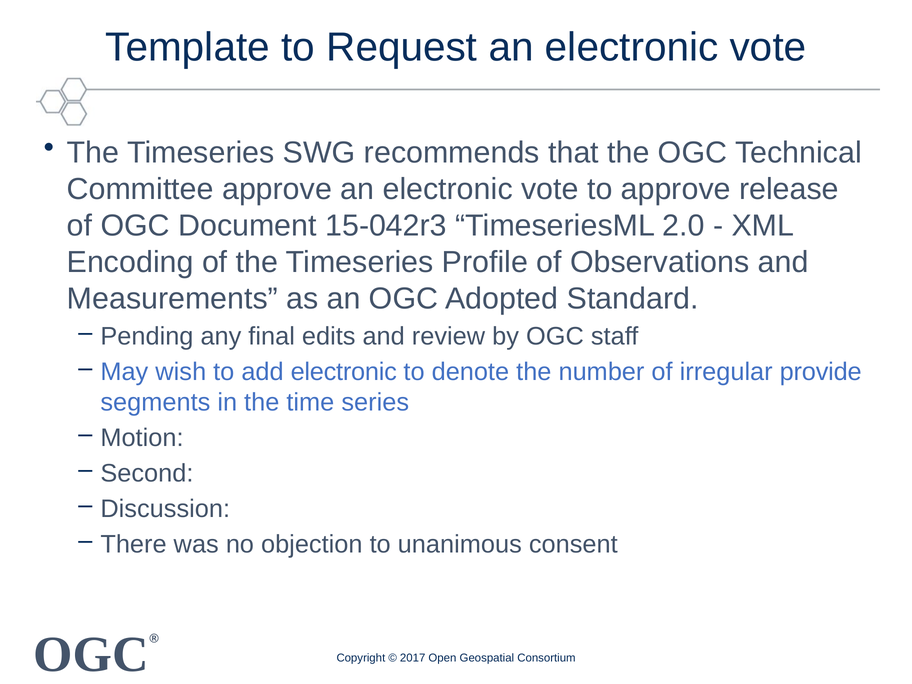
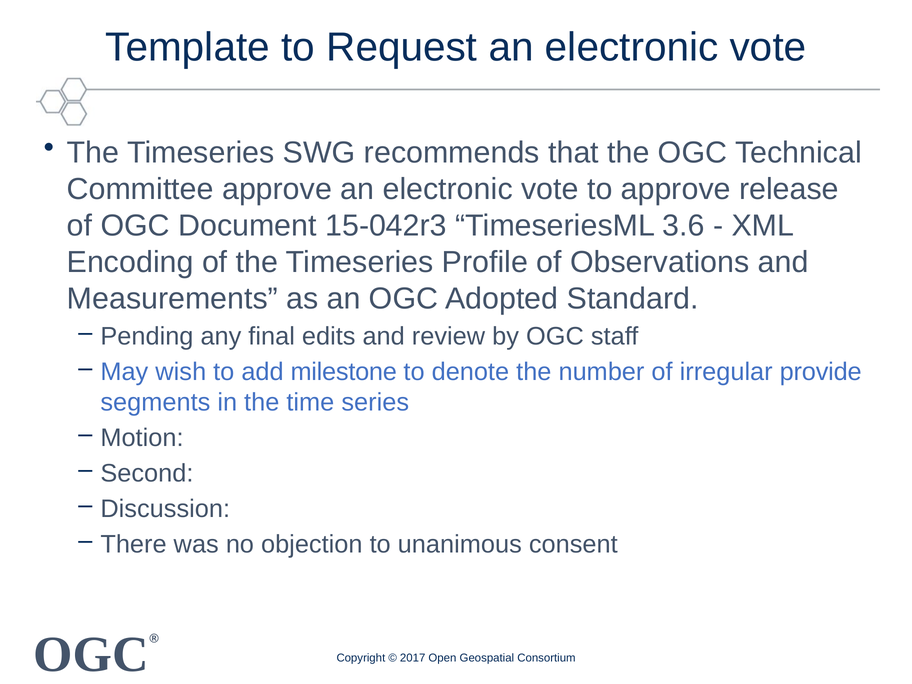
2.0: 2.0 -> 3.6
add electronic: electronic -> milestone
